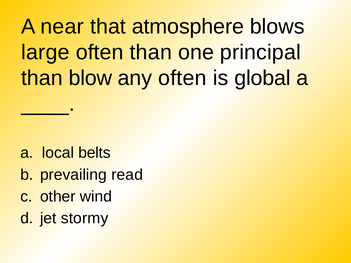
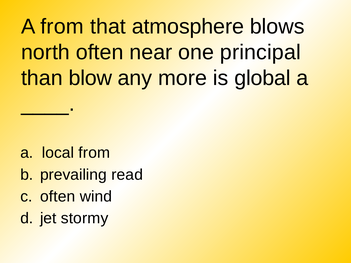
A near: near -> from
large: large -> north
often than: than -> near
any often: often -> more
local belts: belts -> from
other at (58, 197): other -> often
